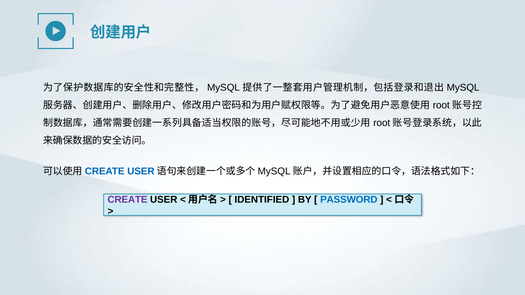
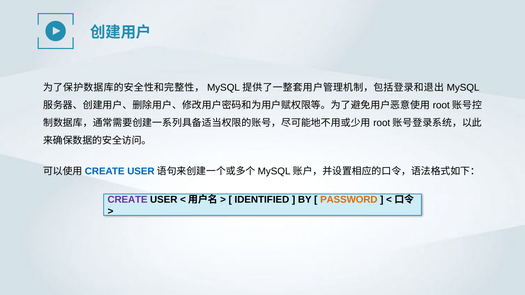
PASSWORD colour: blue -> orange
